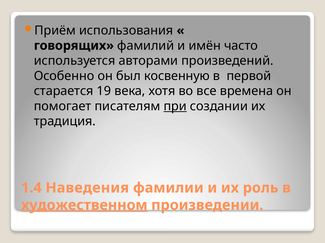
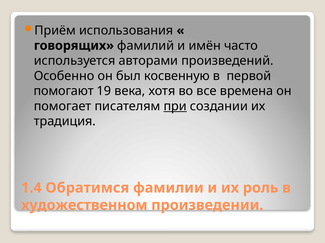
старается: старается -> помогают
Наведения: Наведения -> Обратимся
художественном underline: present -> none
